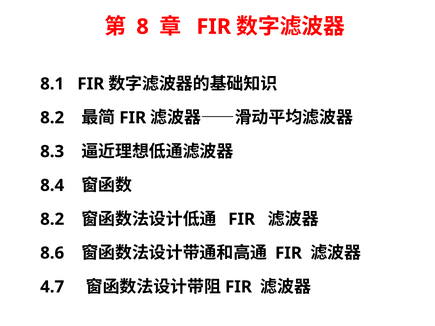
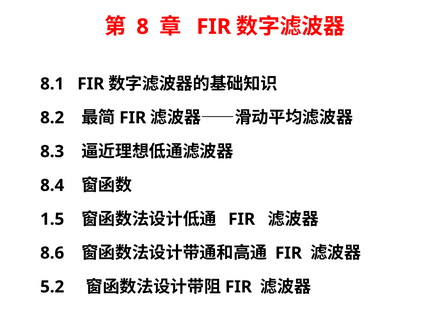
8.2 at (52, 219): 8.2 -> 1.5
4.7: 4.7 -> 5.2
